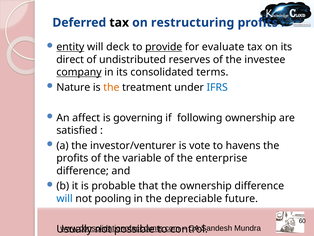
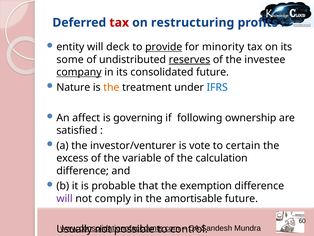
tax at (119, 23) colour: black -> red
entity underline: present -> none
evaluate: evaluate -> minority
direct: direct -> some
reserves underline: none -> present
consolidated terms: terms -> future
havens: havens -> certain
profits at (72, 158): profits -> excess
enterprise: enterprise -> calculation
the ownership: ownership -> exemption
will at (65, 198) colour: blue -> purple
pooling: pooling -> comply
depreciable: depreciable -> amortisable
